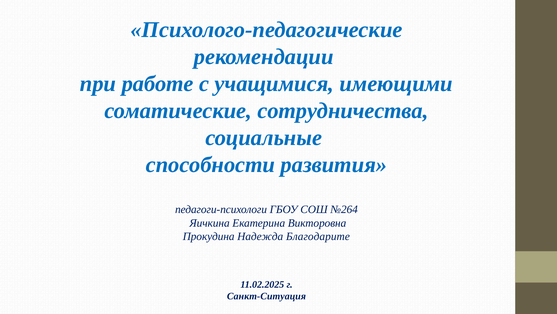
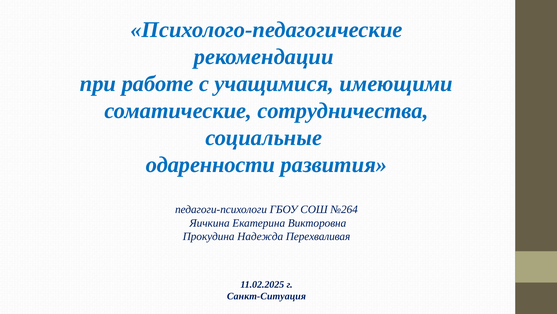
способности: способности -> одаренности
Благодарите: Благодарите -> Перехваливая
